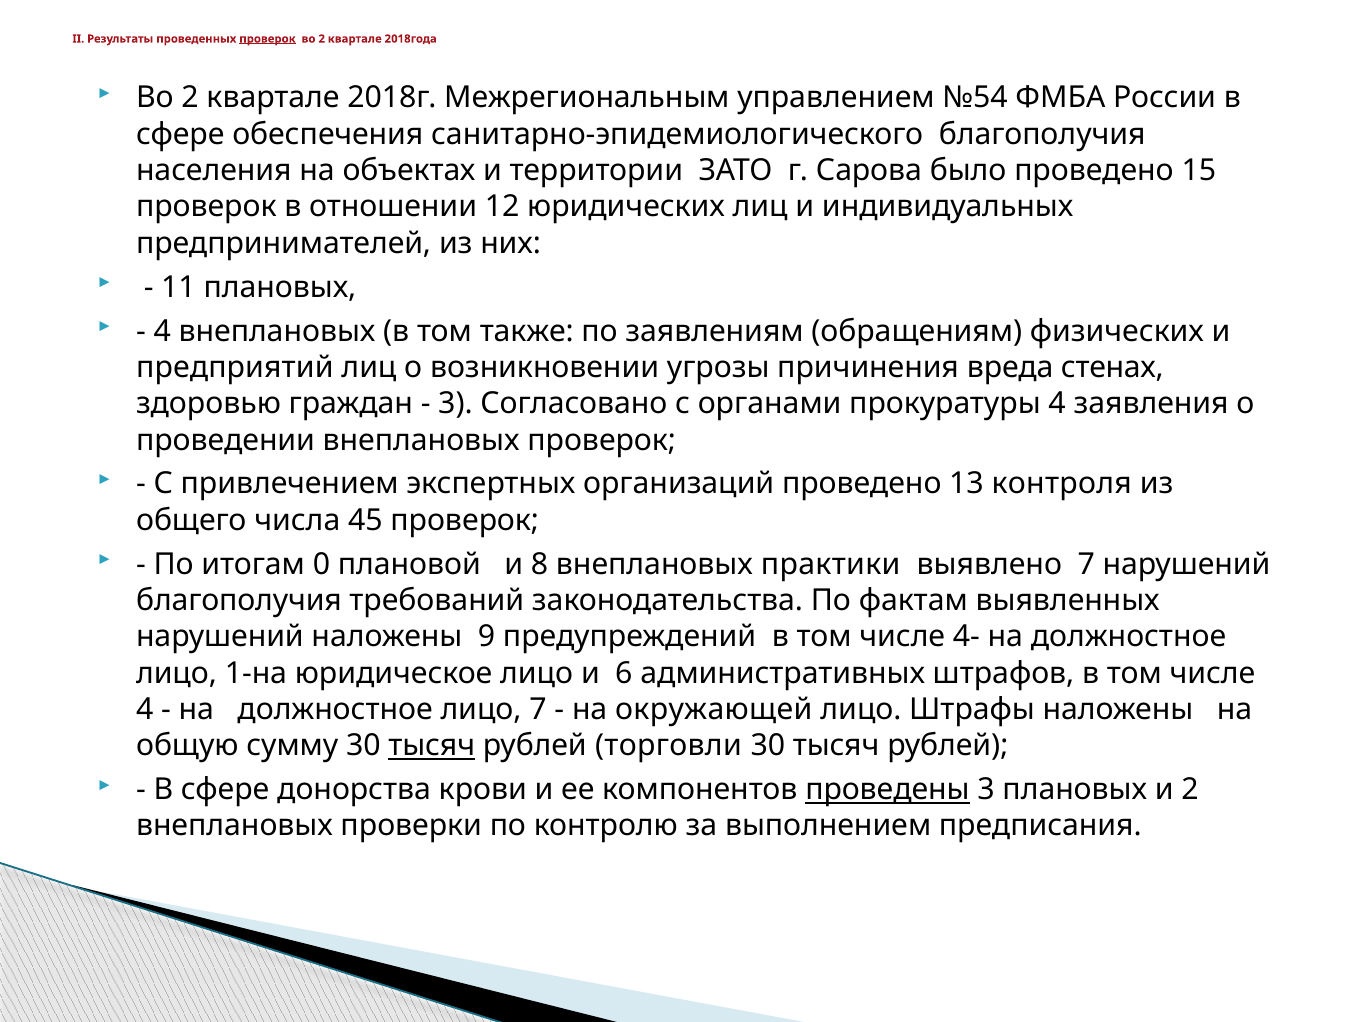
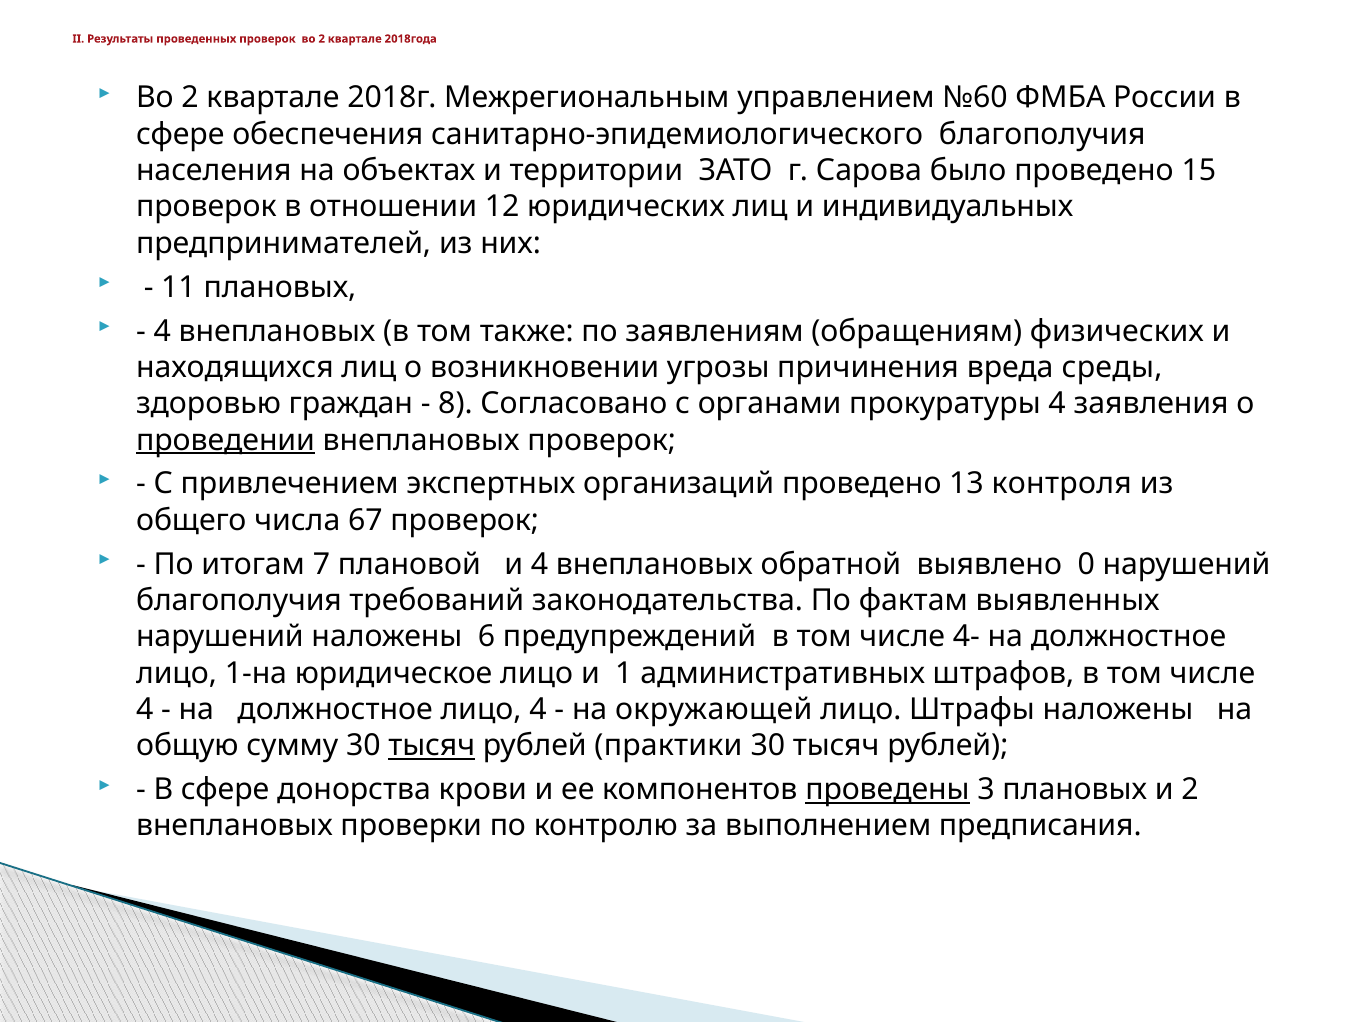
проверок at (267, 39) underline: present -> none
№54: №54 -> №60
предприятий: предприятий -> находящихся
стенах: стенах -> среды
3 at (455, 404): 3 -> 8
проведении underline: none -> present
45: 45 -> 67
0: 0 -> 7
и 8: 8 -> 4
практики: практики -> обратной
выявлено 7: 7 -> 0
9: 9 -> 6
6: 6 -> 1
лицо 7: 7 -> 4
торговли: торговли -> практики
